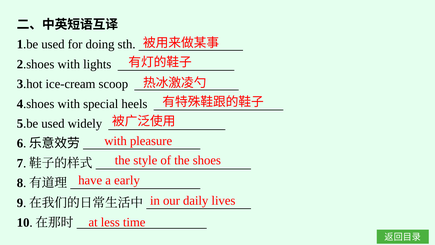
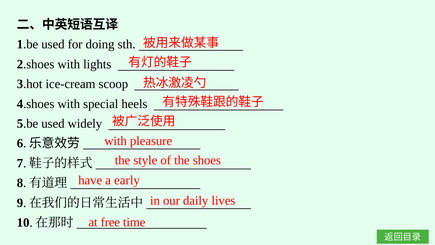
less: less -> free
